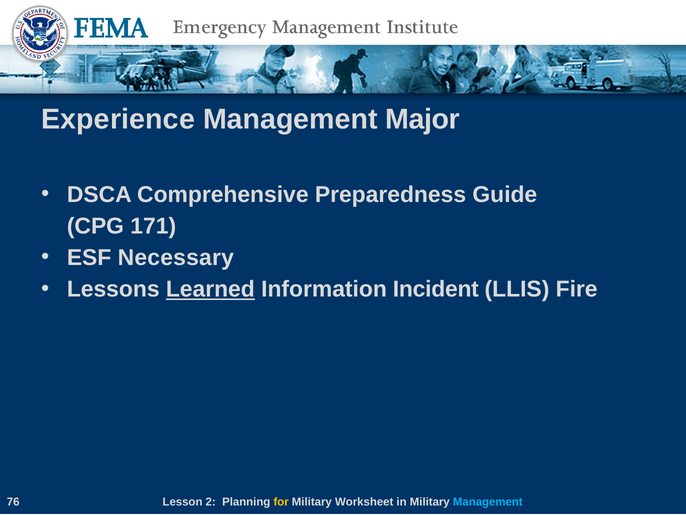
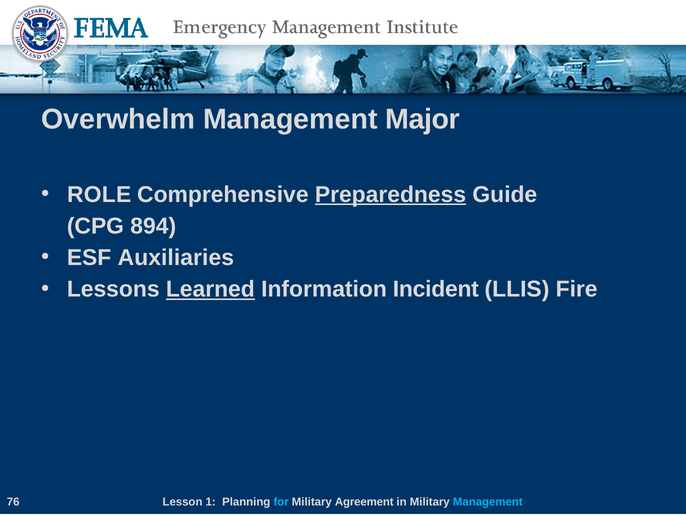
Experience: Experience -> Overwhelm
DSCA: DSCA -> ROLE
Preparedness underline: none -> present
171: 171 -> 894
Necessary: Necessary -> Auxiliaries
2: 2 -> 1
for colour: yellow -> light blue
Worksheet: Worksheet -> Agreement
